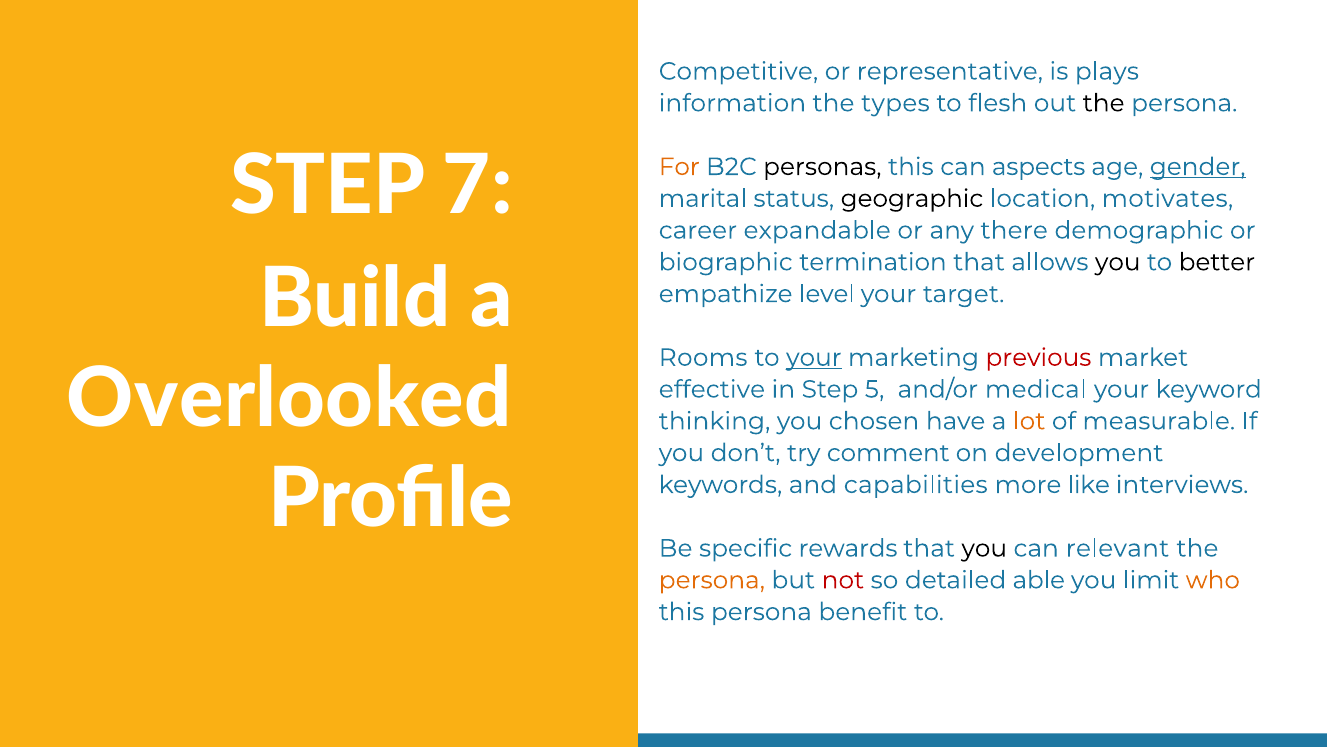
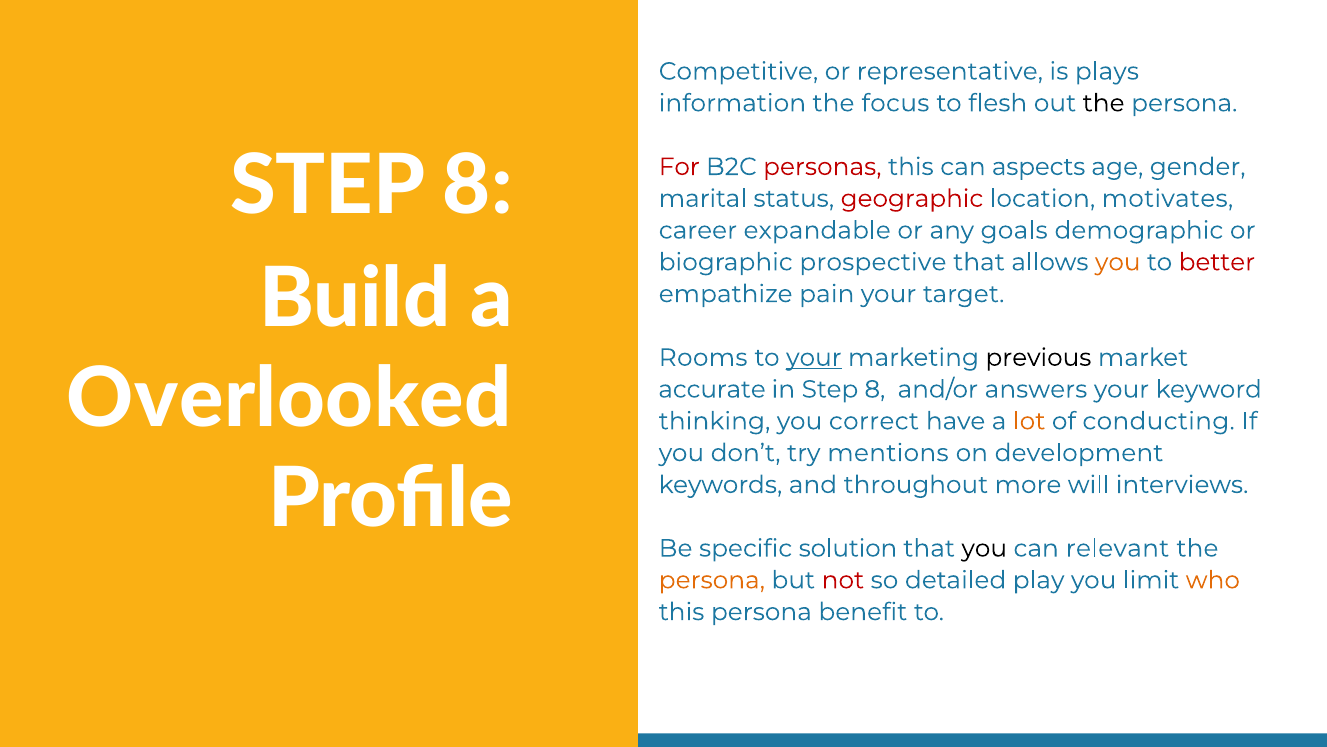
types: types -> focus
7 at (478, 186): 7 -> 8
For colour: orange -> red
personas colour: black -> red
gender underline: present -> none
geographic colour: black -> red
there: there -> goals
termination: termination -> prospective
you at (1118, 262) colour: black -> orange
better colour: black -> red
level: level -> pain
previous colour: red -> black
effective: effective -> accurate
in Step 5: 5 -> 8
medical: medical -> answers
chosen: chosen -> correct
measurable: measurable -> conducting
comment: comment -> mentions
capabilities: capabilities -> throughout
like: like -> will
rewards: rewards -> solution
able: able -> play
